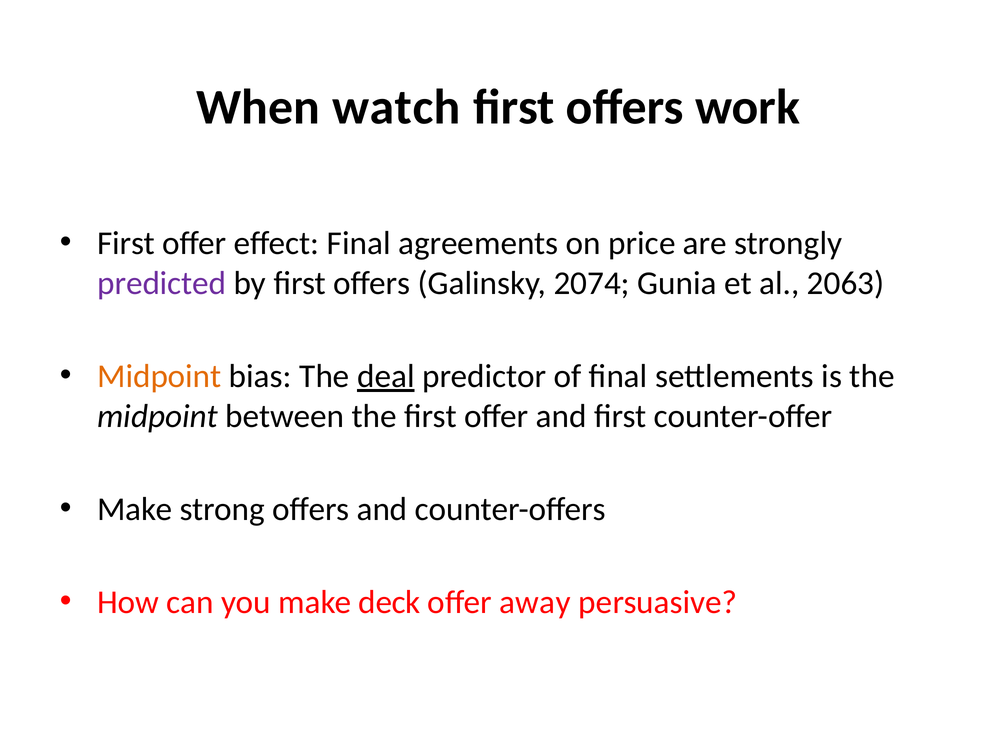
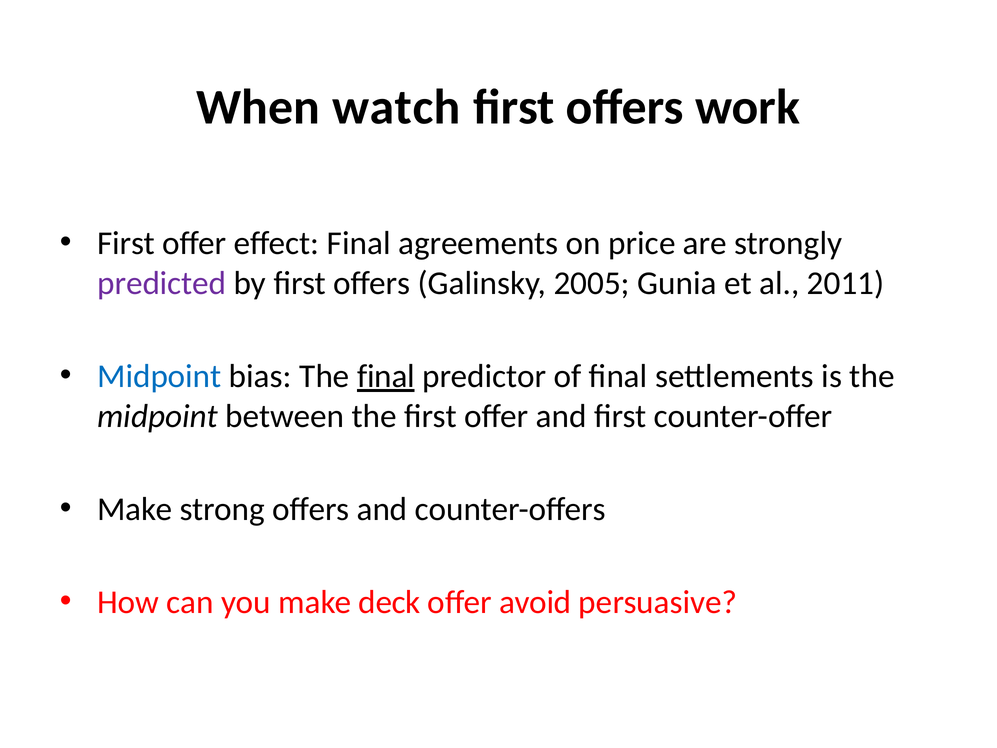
2074: 2074 -> 2005
2063: 2063 -> 2011
Midpoint at (159, 376) colour: orange -> blue
The deal: deal -> final
away: away -> avoid
